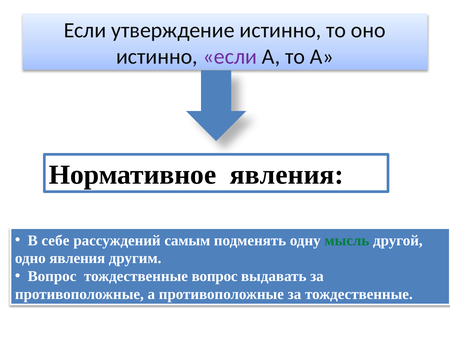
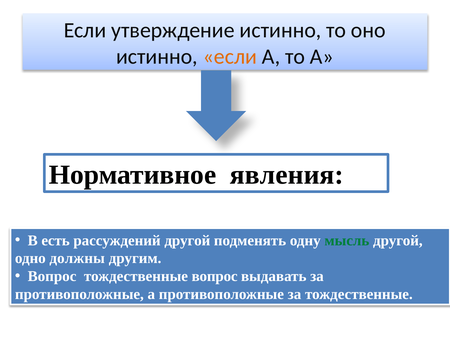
если at (230, 57) colour: purple -> orange
себе: себе -> есть
рассуждений самым: самым -> другой
одно явления: явления -> должны
